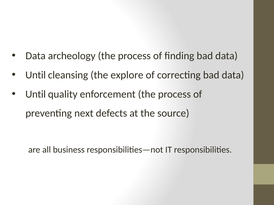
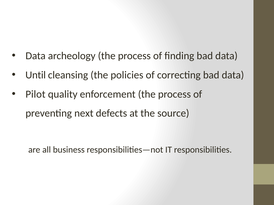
explore: explore -> policies
Until at (36, 94): Until -> Pilot
